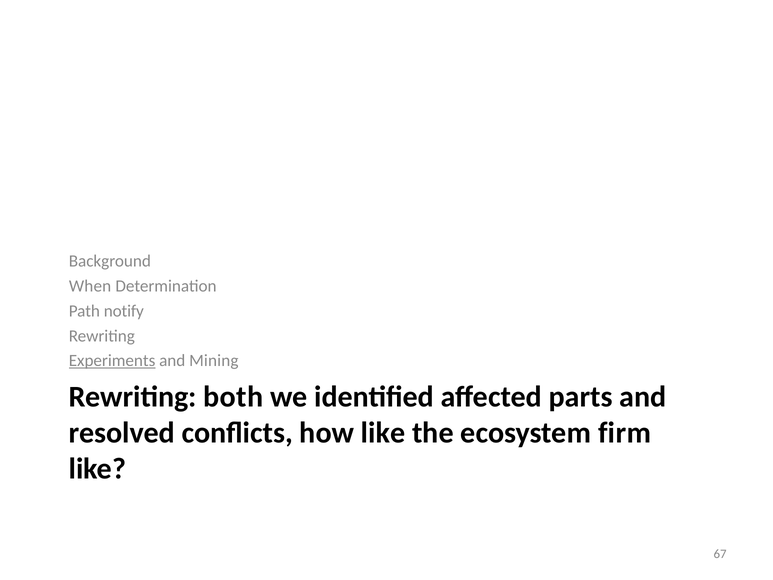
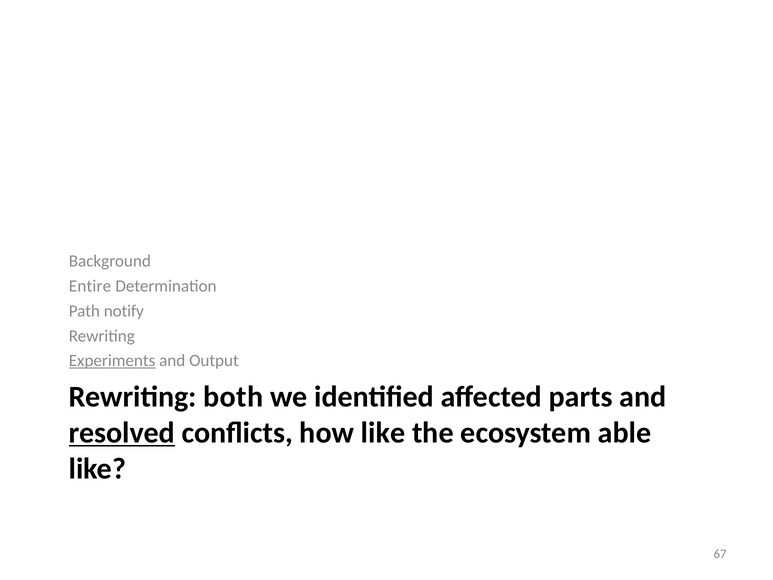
When: When -> Entire
Mining: Mining -> Output
resolved underline: none -> present
firm: firm -> able
